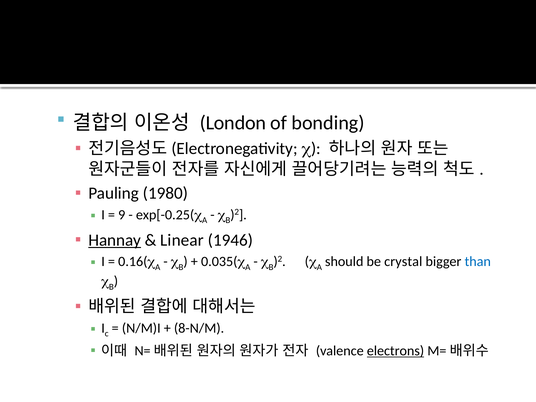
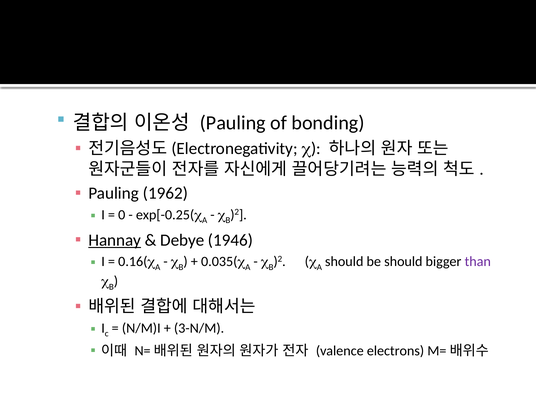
London at (233, 123): London -> Pauling
1980: 1980 -> 1962
9: 9 -> 0
Linear: Linear -> Debye
be crystal: crystal -> should
than colour: blue -> purple
8-N/M: 8-N/M -> 3-N/M
electrons underline: present -> none
